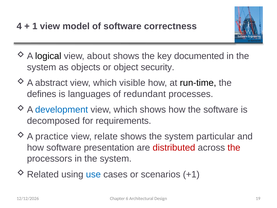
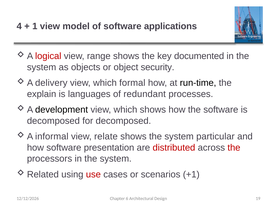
correctness: correctness -> applications
logical colour: black -> red
about: about -> range
abstract: abstract -> delivery
visible: visible -> formal
defines: defines -> explain
development colour: blue -> black
for requirements: requirements -> decomposed
practice: practice -> informal
use colour: blue -> red
